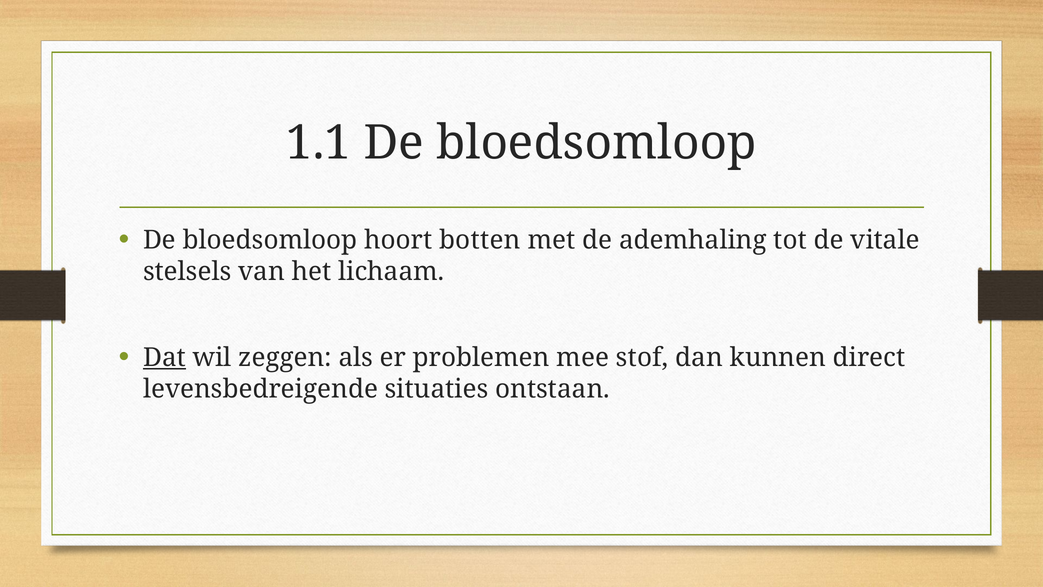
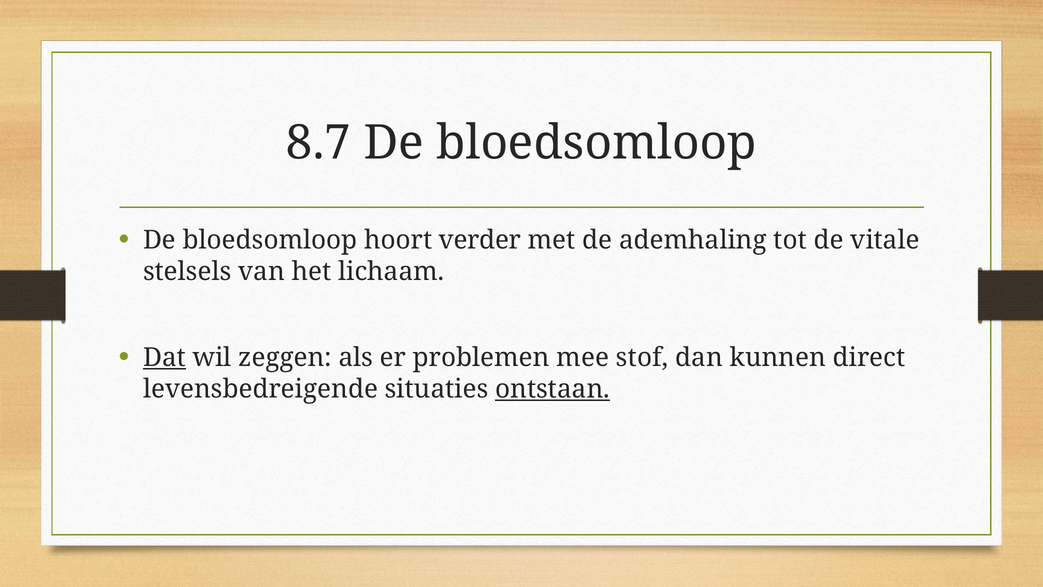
1.1: 1.1 -> 8.7
botten: botten -> verder
ontstaan underline: none -> present
